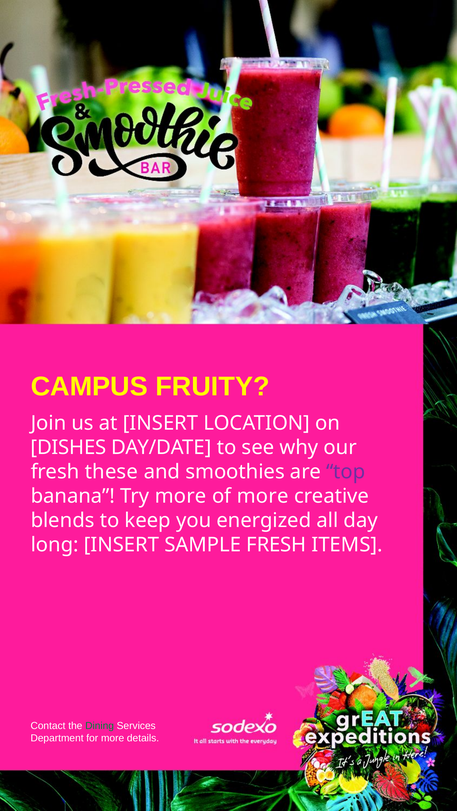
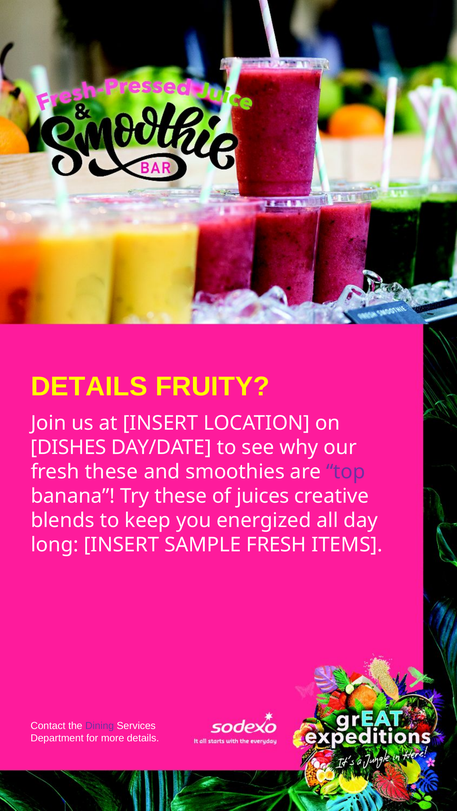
CAMPUS at (89, 387): CAMPUS -> DETAILS
Try more: more -> these
of more: more -> juices
Dining colour: green -> purple
